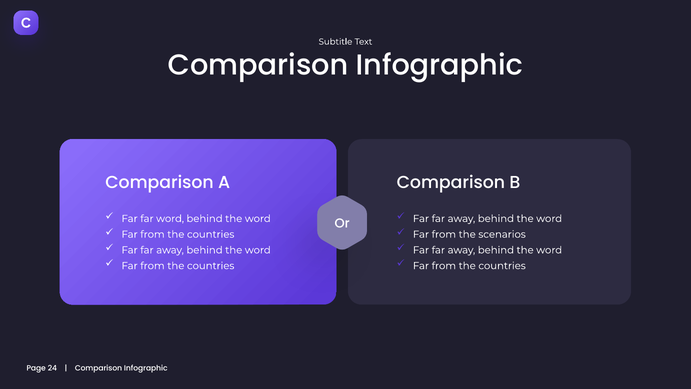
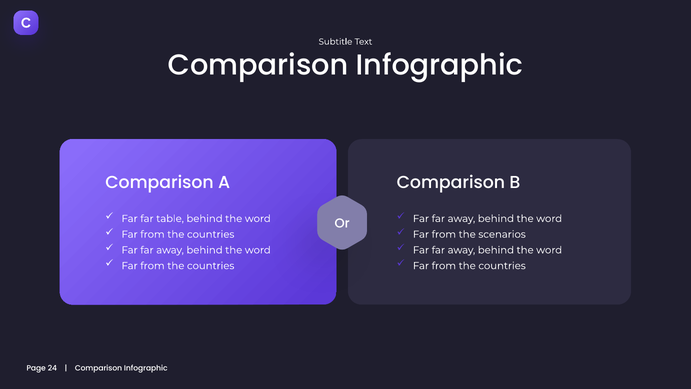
far word: word -> table
